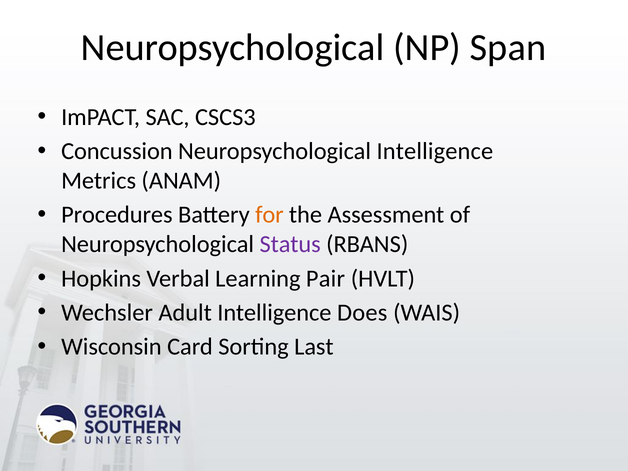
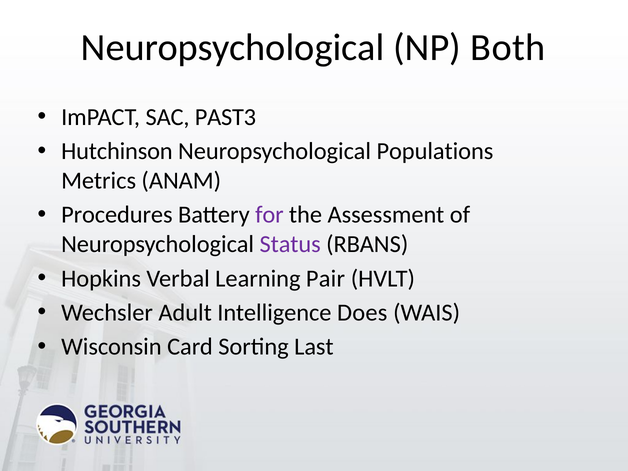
Span: Span -> Both
CSCS3: CSCS3 -> PAST3
Concussion: Concussion -> Hutchinson
Neuropsychological Intelligence: Intelligence -> Populations
for colour: orange -> purple
